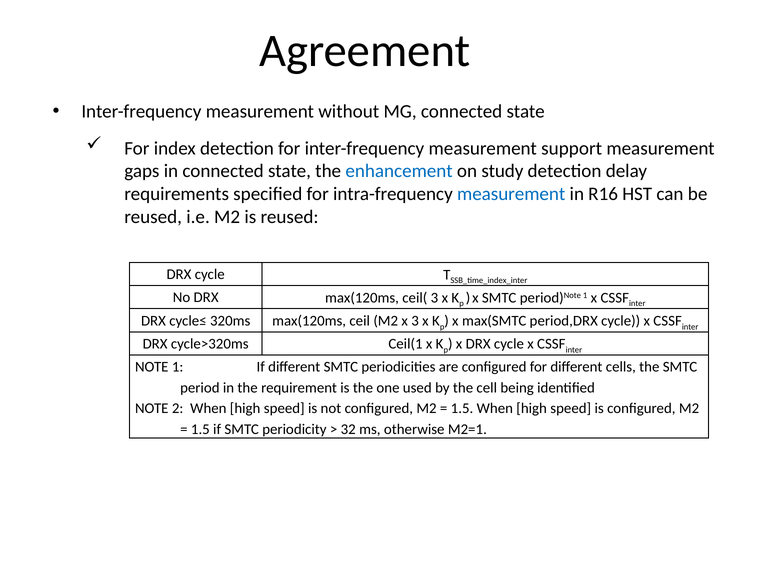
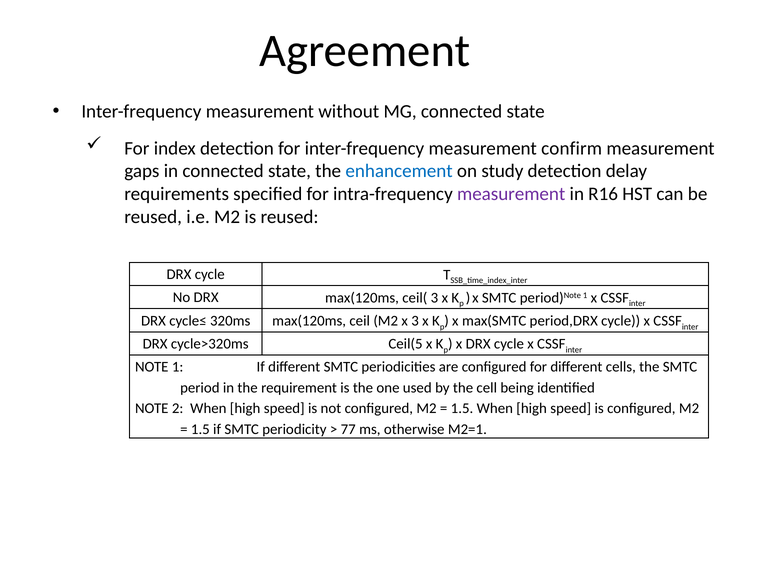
support: support -> confirm
measurement at (511, 194) colour: blue -> purple
Ceil(1: Ceil(1 -> Ceil(5
32: 32 -> 77
